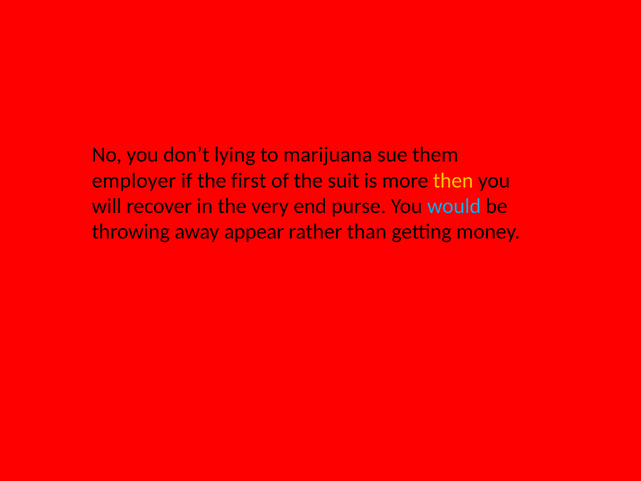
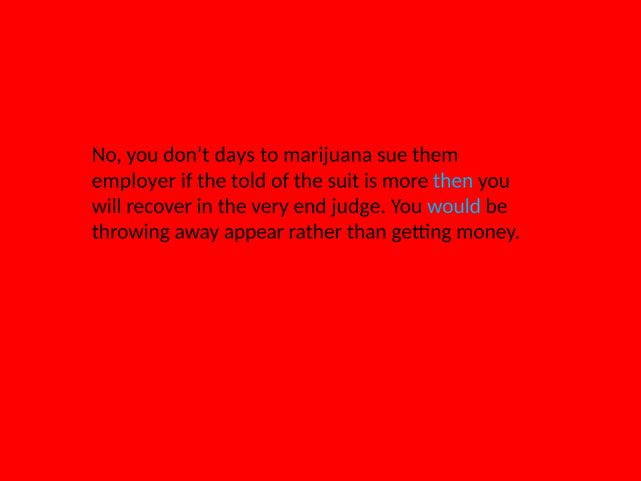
lying: lying -> days
first: first -> told
then colour: yellow -> light blue
purse: purse -> judge
